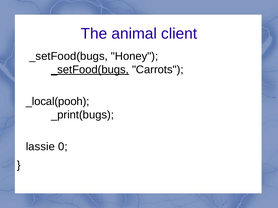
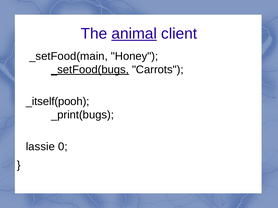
animal underline: none -> present
_setFood(bugs at (69, 56): _setFood(bugs -> _setFood(main
_local(pooh: _local(pooh -> _itself(pooh
